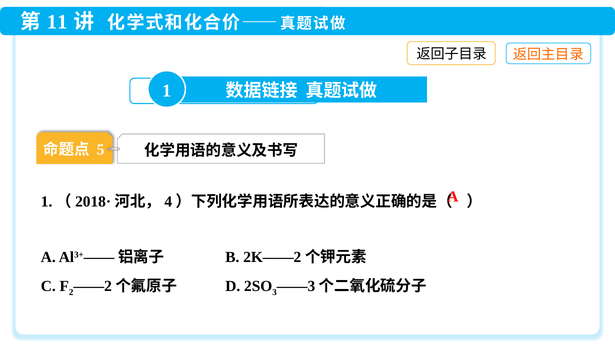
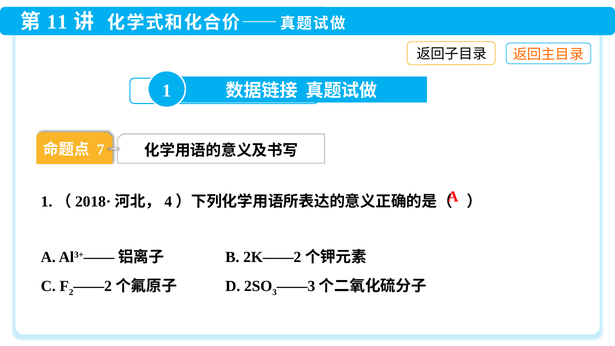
5: 5 -> 7
